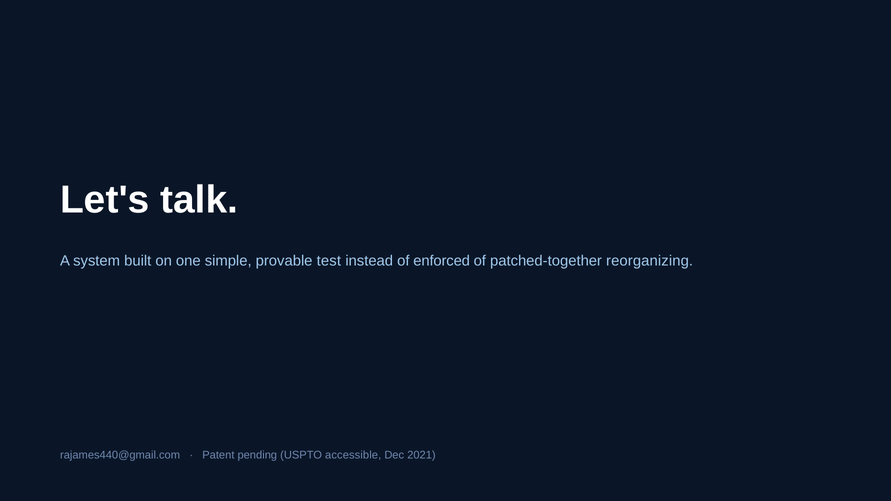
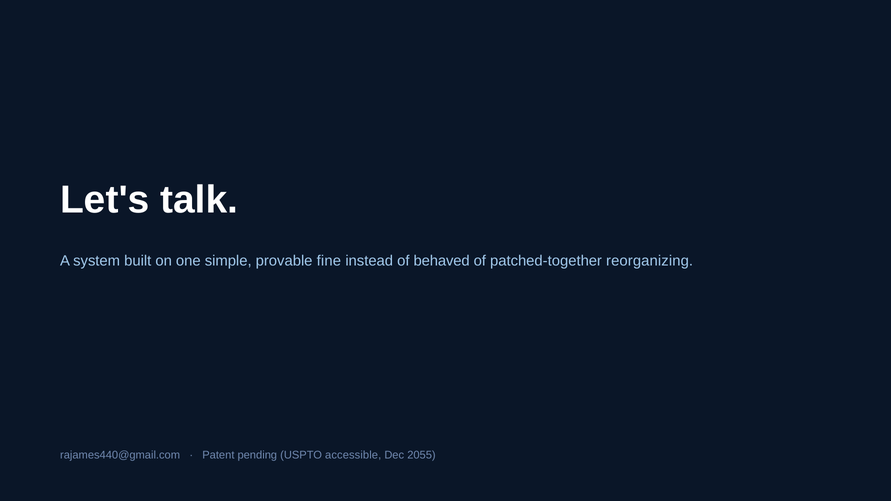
test: test -> fine
enforced: enforced -> behaved
2021: 2021 -> 2055
